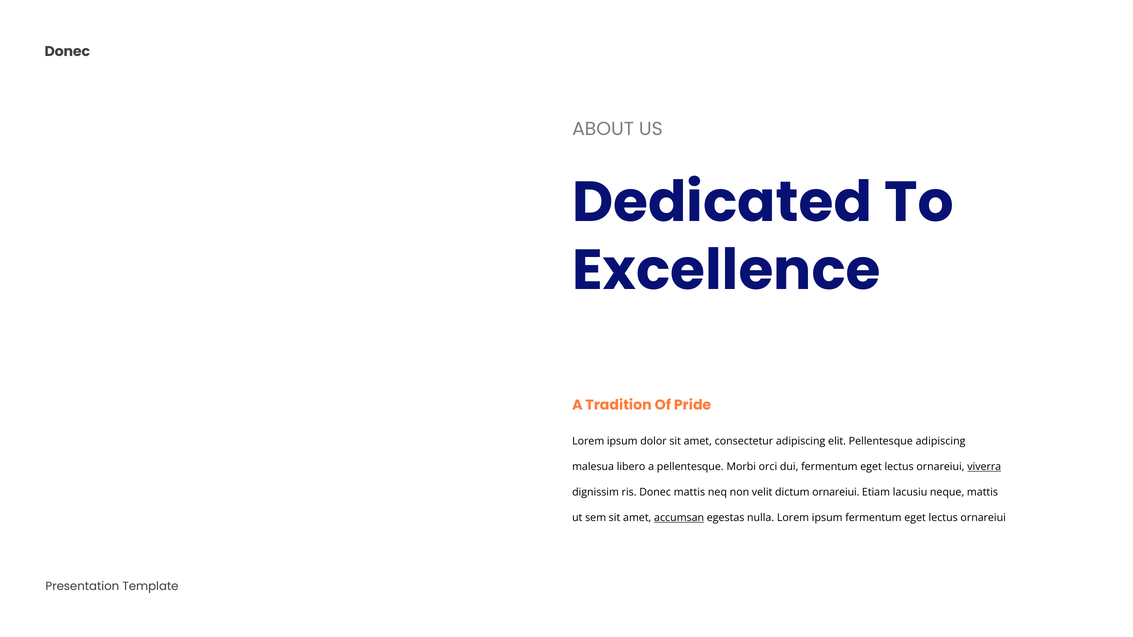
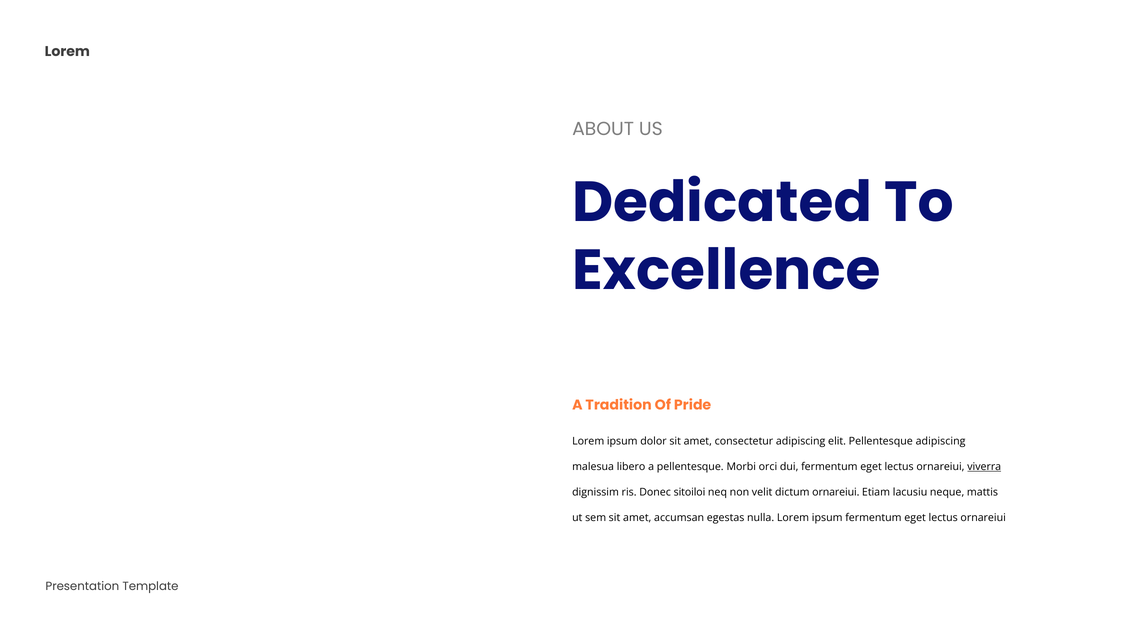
Donec at (67, 52): Donec -> Lorem
Donec mattis: mattis -> sitoiloi
accumsan underline: present -> none
